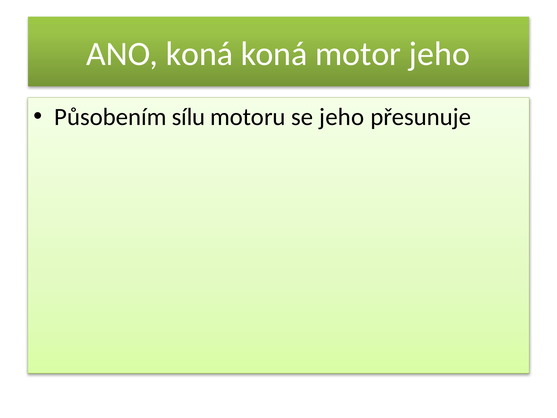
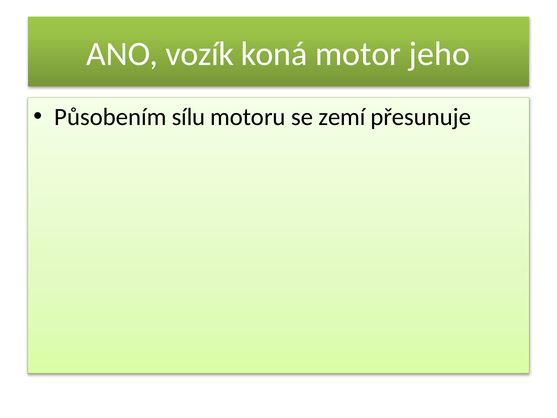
ANO koná: koná -> vozík
se jeho: jeho -> zemí
